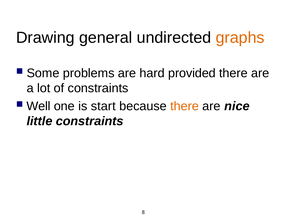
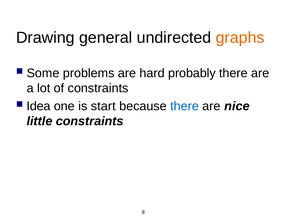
provided: provided -> probably
Well: Well -> Idea
there at (185, 106) colour: orange -> blue
